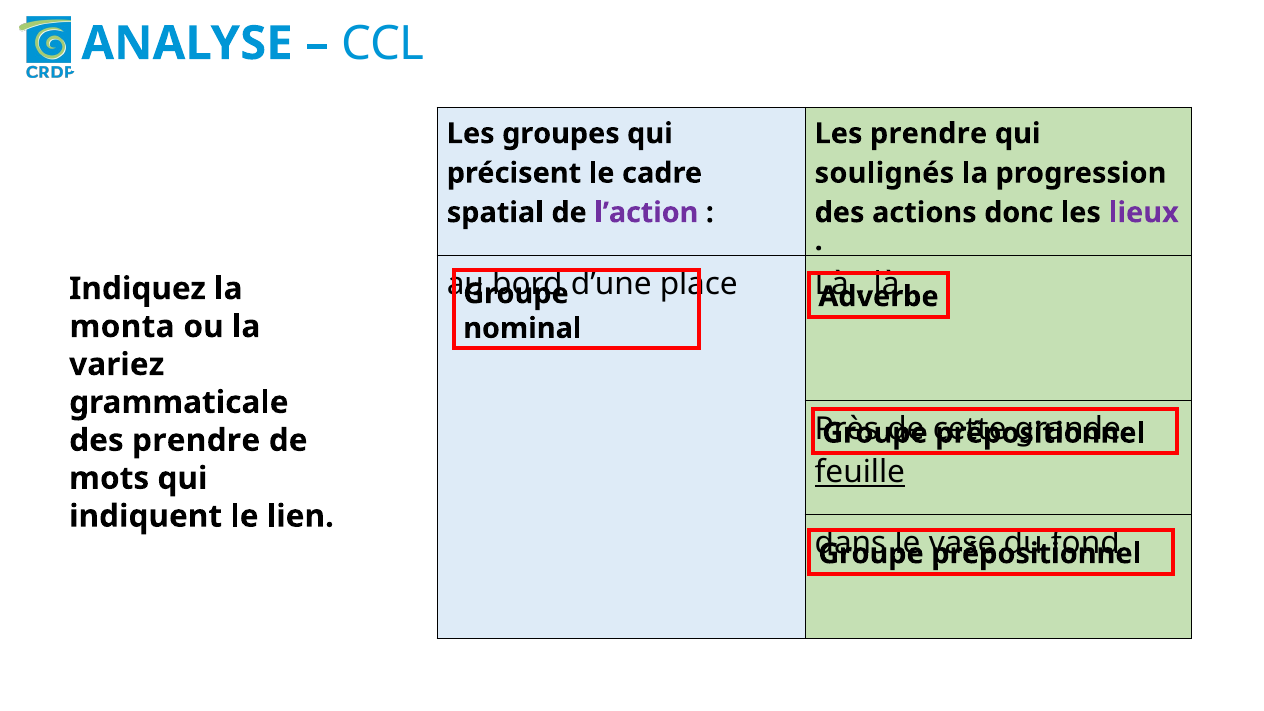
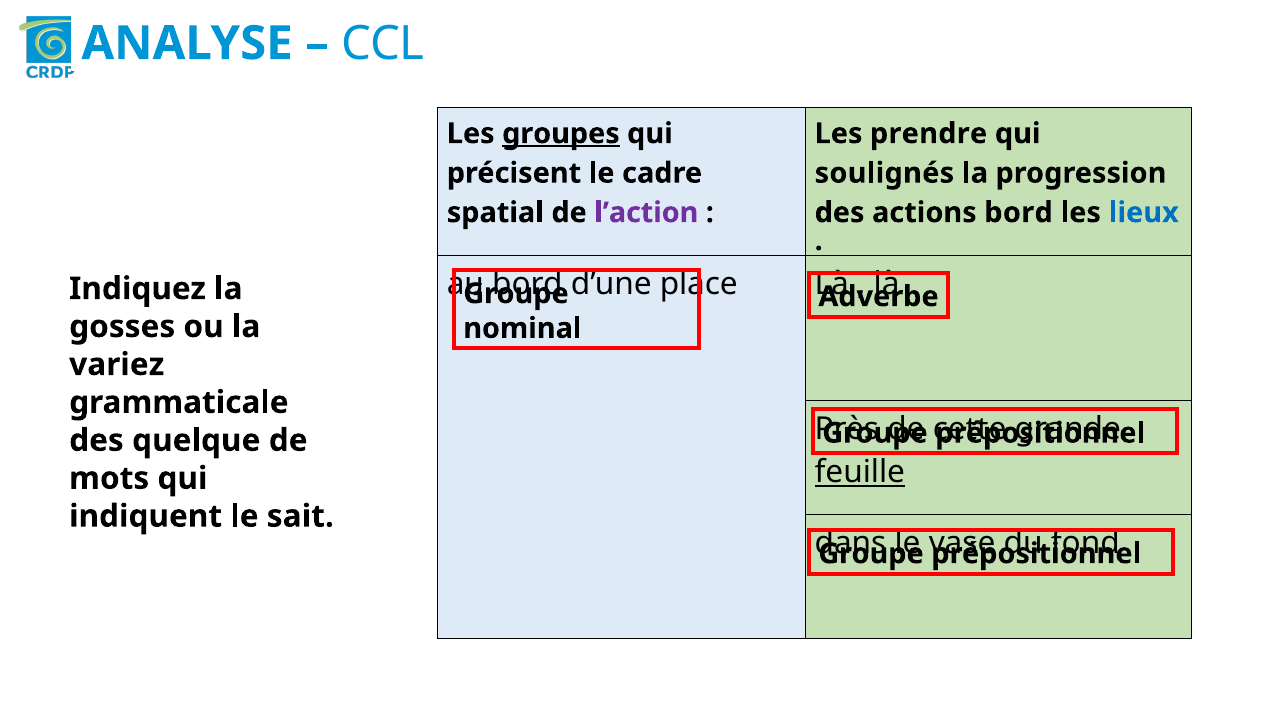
groupes underline: none -> present
actions donc: donc -> bord
lieux colour: purple -> blue
monta: monta -> gosses
des prendre: prendre -> quelque
lien: lien -> sait
